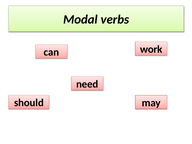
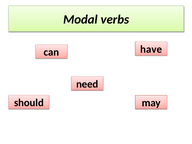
work: work -> have
